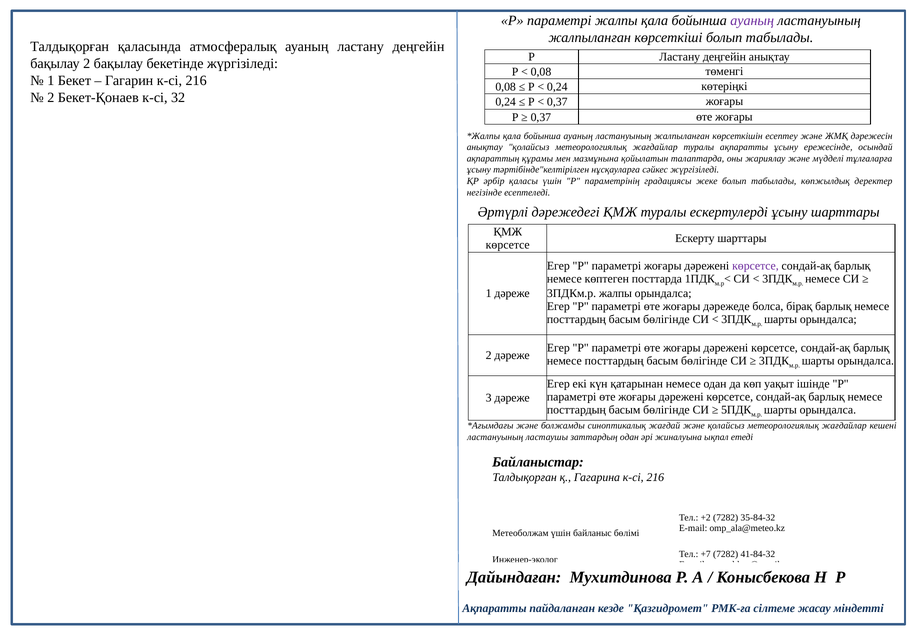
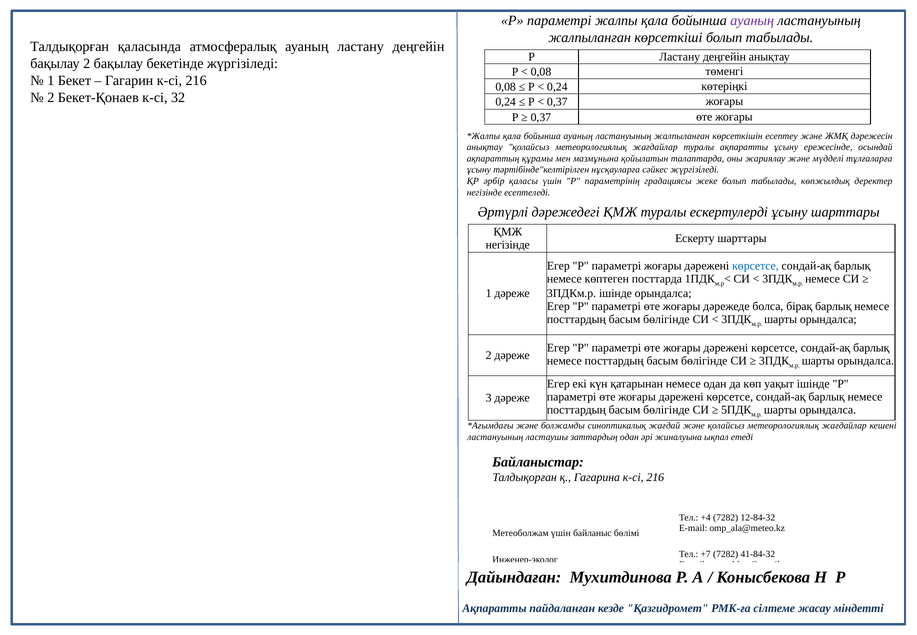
көрсетсе at (508, 245): көрсетсе -> негізінде
көрсетсе at (755, 266) colour: purple -> blue
3ПДКм.р жалпы: жалпы -> ішінде
+2: +2 -> +4
35-84-32: 35-84-32 -> 12-84-32
